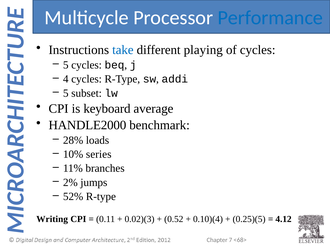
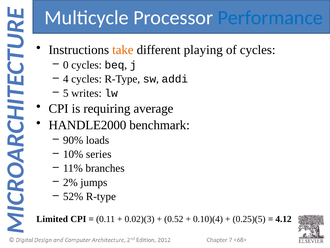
take colour: blue -> orange
5 at (66, 65): 5 -> 0
subset: subset -> writes
keyboard: keyboard -> requiring
28%: 28% -> 90%
Writing: Writing -> Limited
